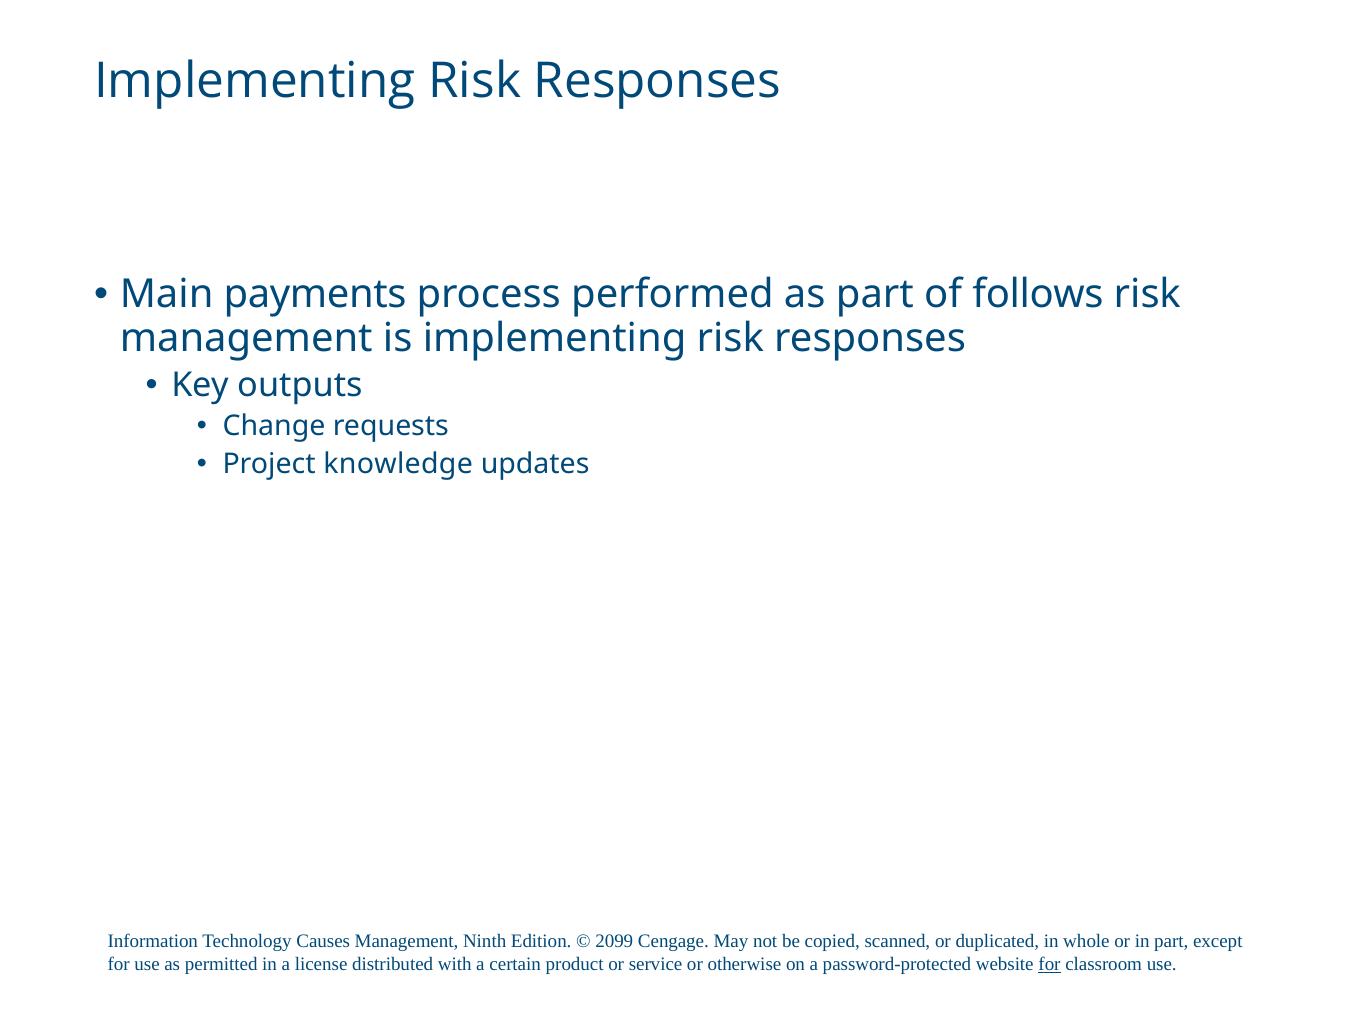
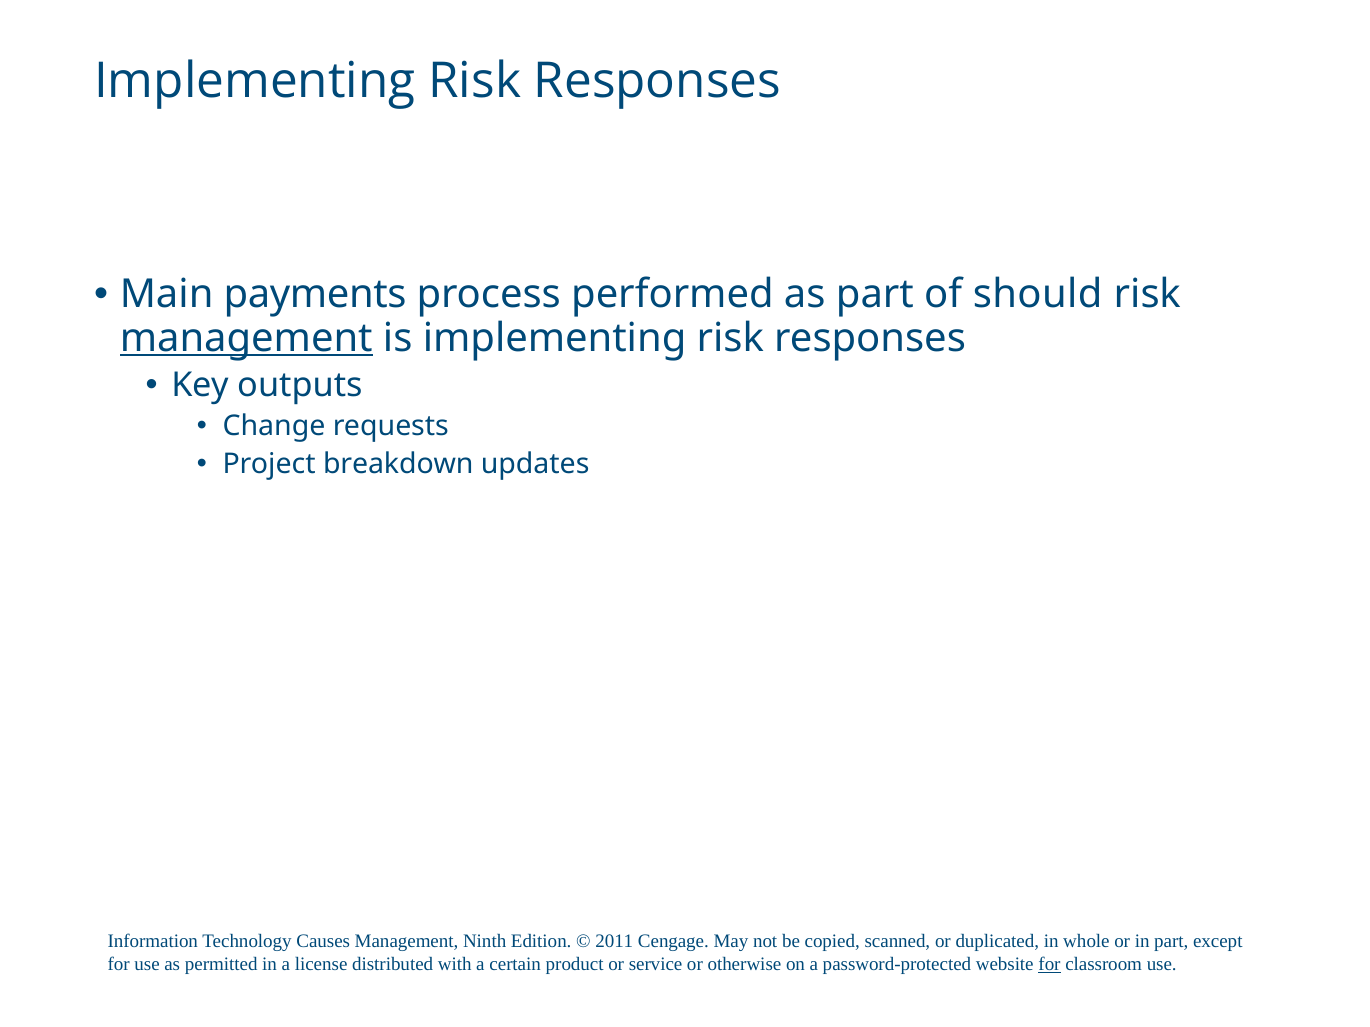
follows: follows -> should
management at (246, 338) underline: none -> present
knowledge: knowledge -> breakdown
2099: 2099 -> 2011
